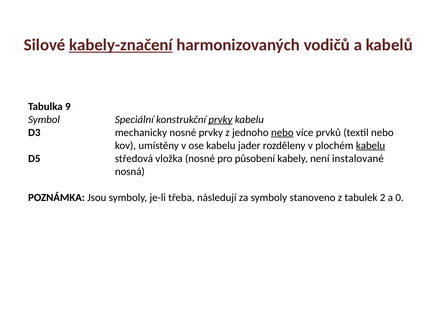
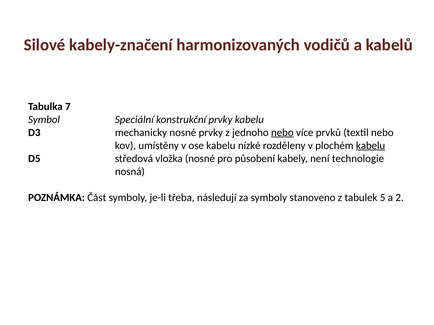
kabely-značení underline: present -> none
9: 9 -> 7
prvky at (220, 120) underline: present -> none
jader: jader -> nízké
instalované: instalované -> technologie
Jsou: Jsou -> Část
2: 2 -> 5
0: 0 -> 2
